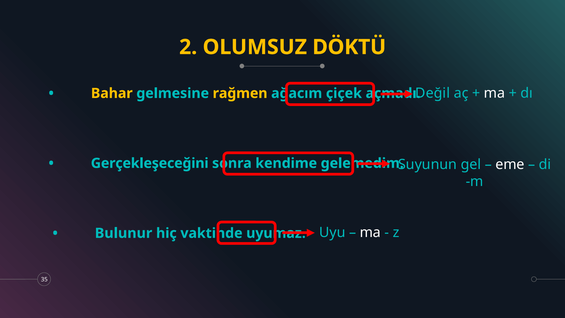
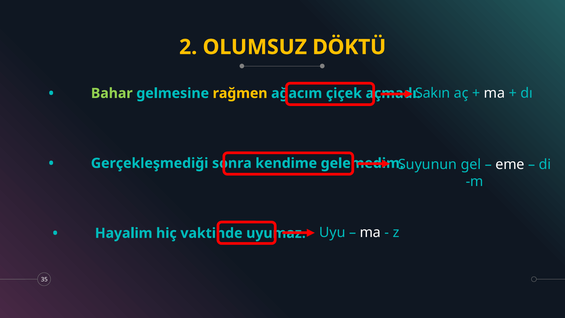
Değil: Değil -> Sakın
Bahar colour: yellow -> light green
Gerçekleşeceğini: Gerçekleşeceğini -> Gerçekleşmediği
Bulunur: Bulunur -> Hayalim
